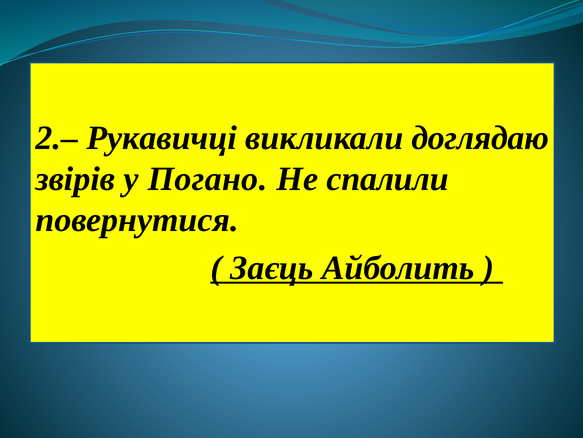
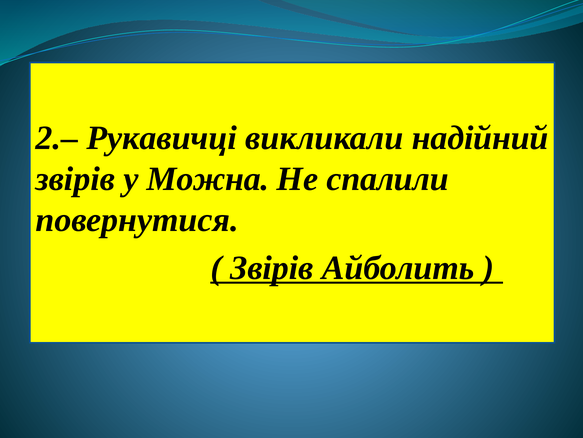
доглядаю: доглядаю -> надійний
Погано: Погано -> Можна
Заєць at (272, 267): Заєць -> Звірів
